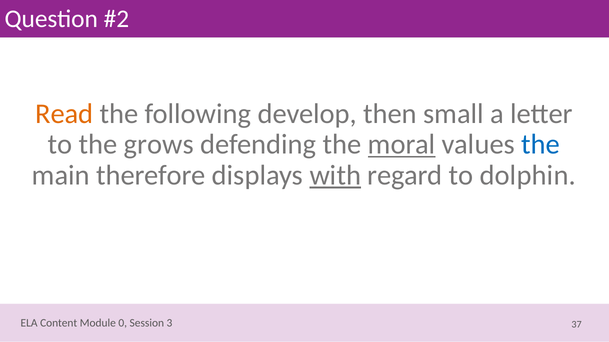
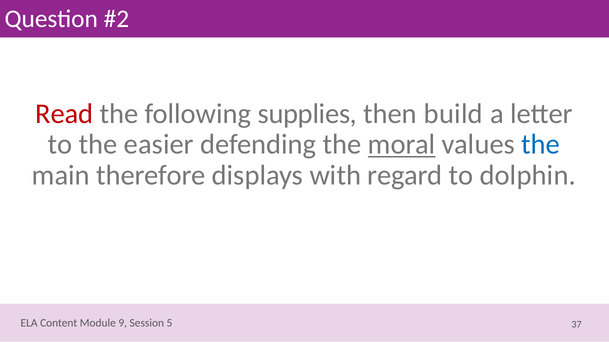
Read colour: orange -> red
develop: develop -> supplies
small: small -> build
grows: grows -> easier
with underline: present -> none
0: 0 -> 9
3: 3 -> 5
